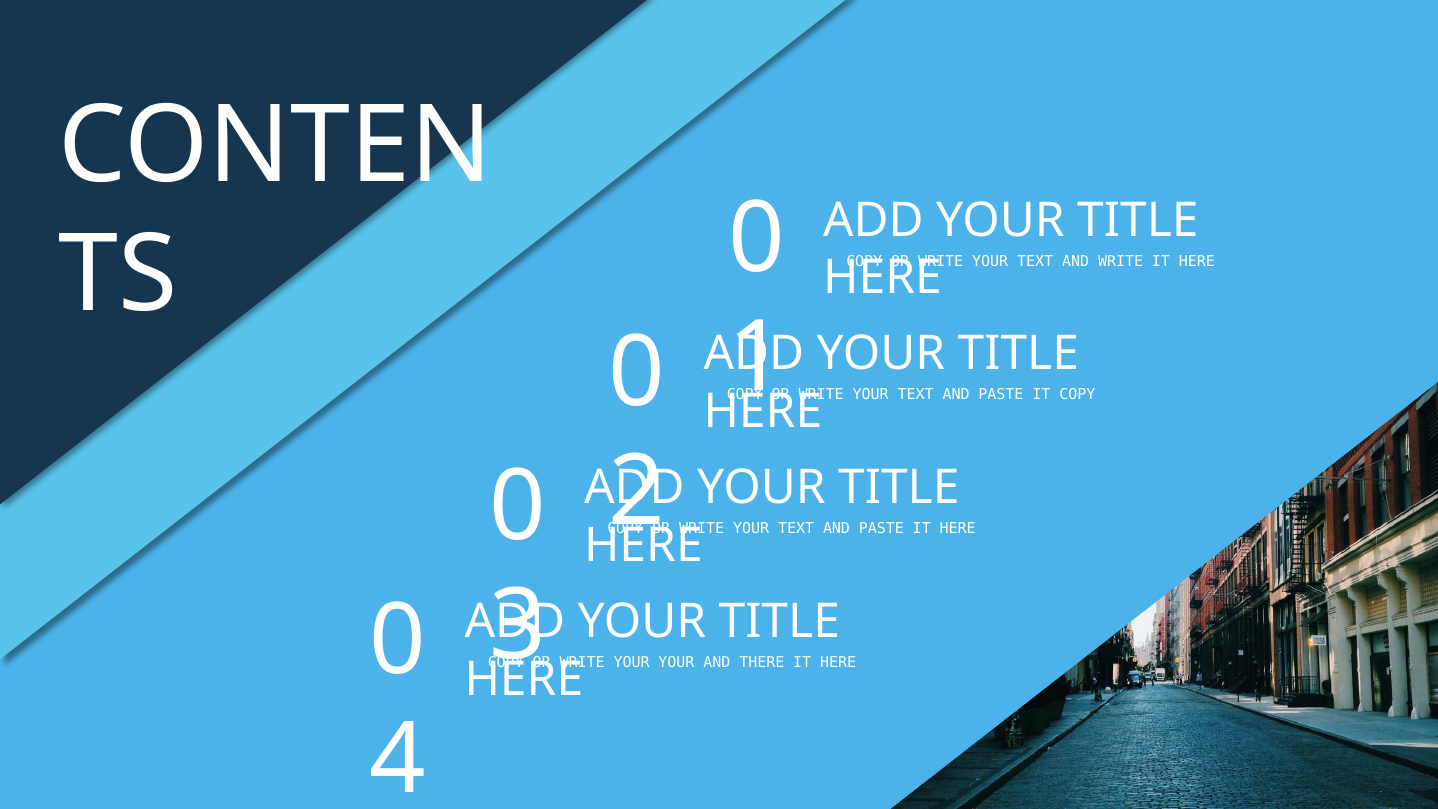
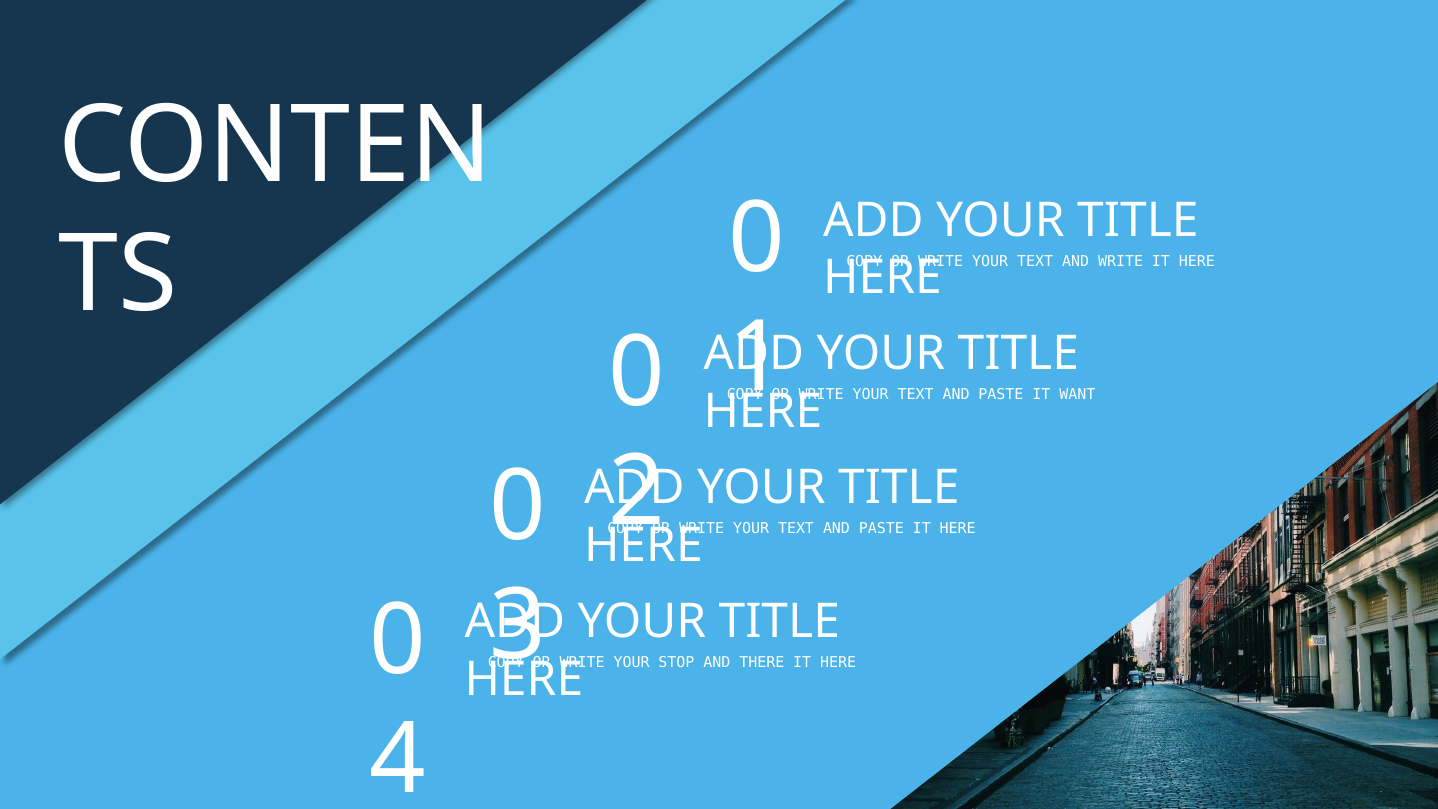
IT COPY: COPY -> WANT
YOUR YOUR: YOUR -> STOP
